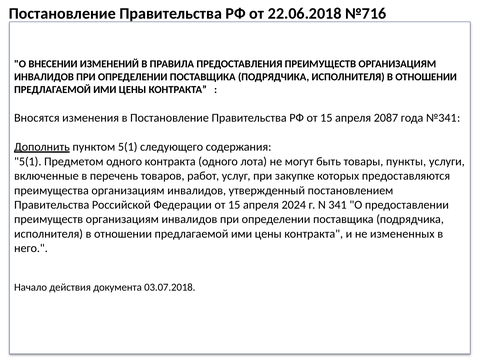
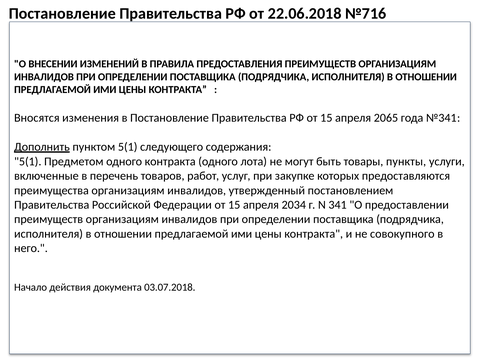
2087: 2087 -> 2065
2024: 2024 -> 2034
измененных: измененных -> совокупного
